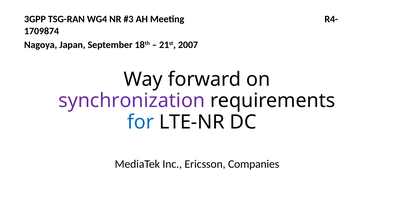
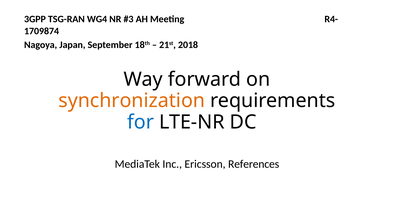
2007: 2007 -> 2018
synchronization colour: purple -> orange
Companies: Companies -> References
